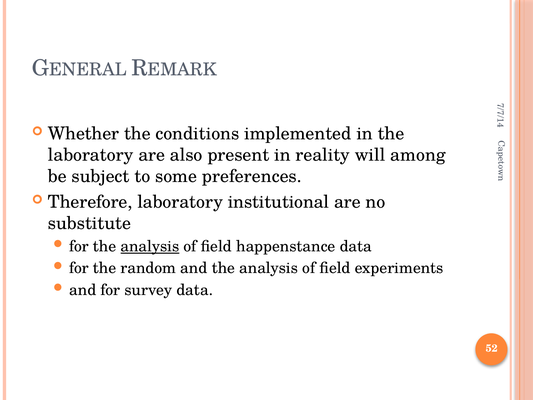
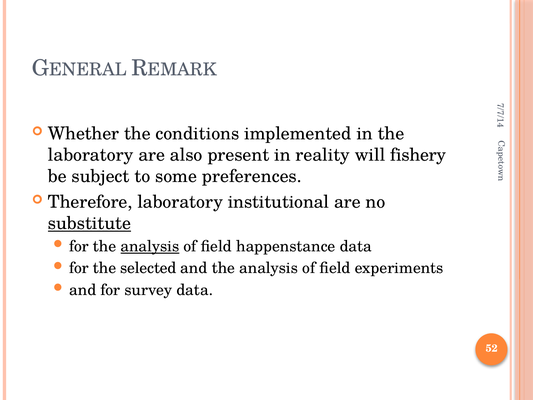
among: among -> fishery
substitute underline: none -> present
random: random -> selected
